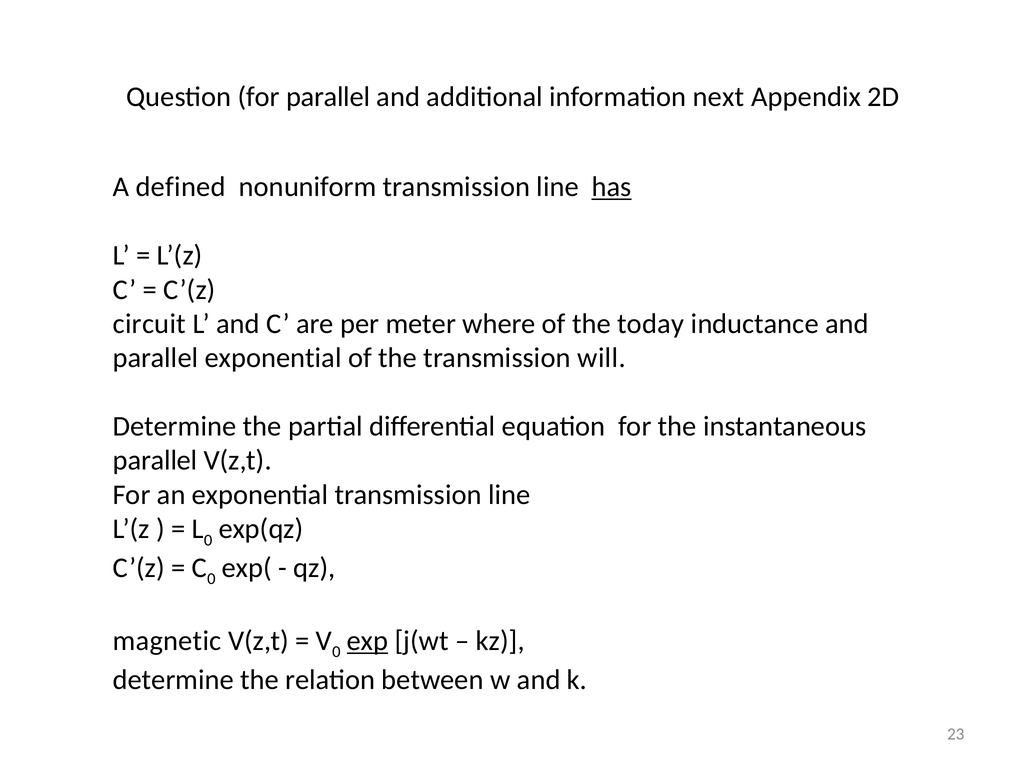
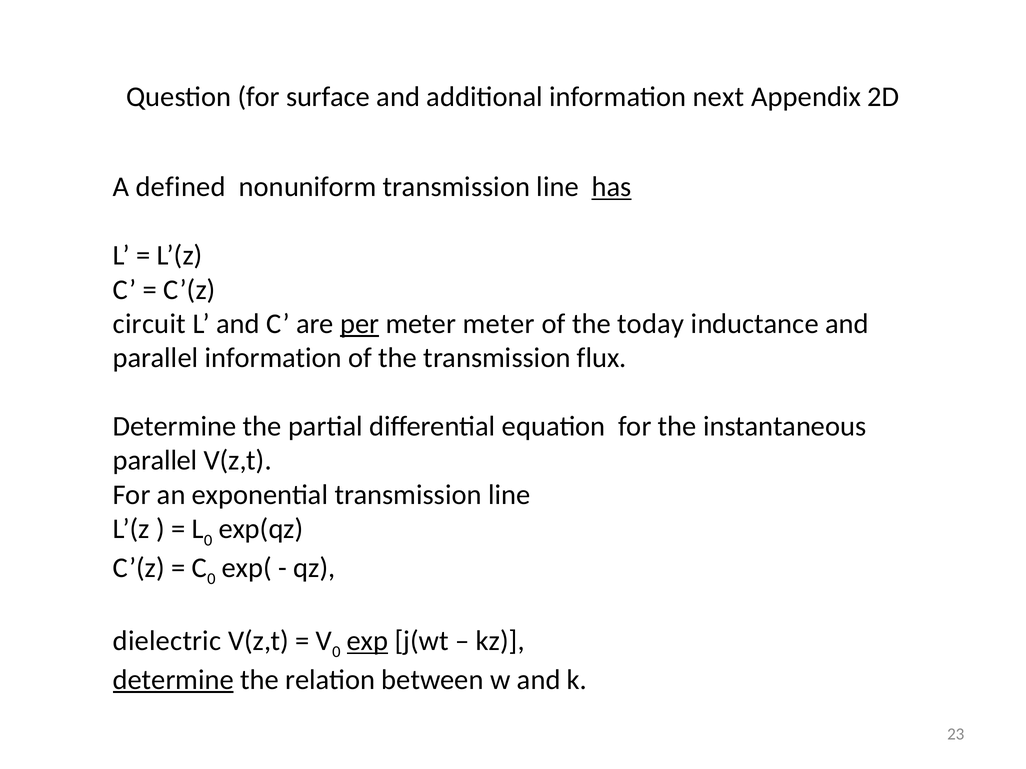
for parallel: parallel -> surface
per underline: none -> present
meter where: where -> meter
parallel exponential: exponential -> information
will: will -> flux
magnetic: magnetic -> dielectric
determine at (173, 680) underline: none -> present
